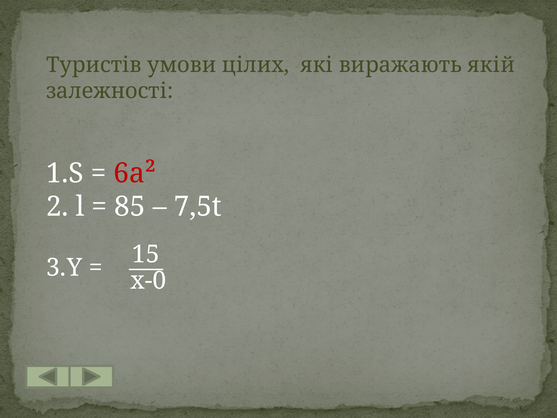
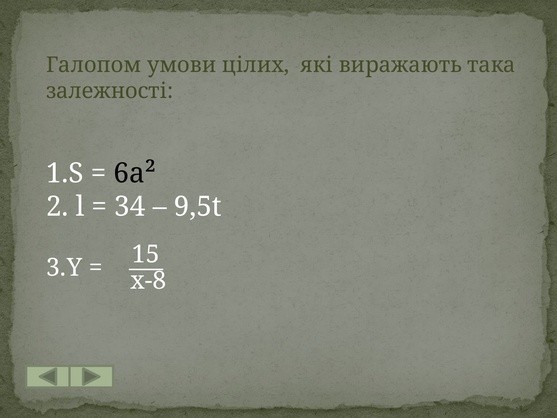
Туристів: Туристів -> Галопом
якій: якій -> така
6a² colour: red -> black
85: 85 -> 34
7,5t: 7,5t -> 9,5t
x-0: x-0 -> x-8
